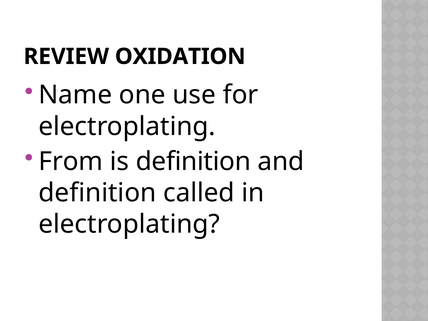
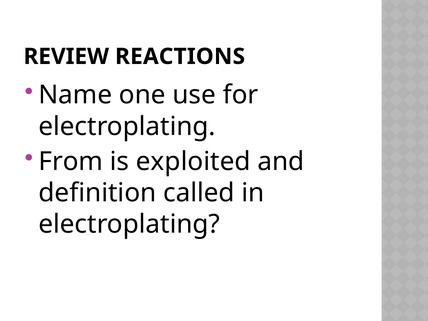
OXIDATION: OXIDATION -> REACTIONS
is definition: definition -> exploited
